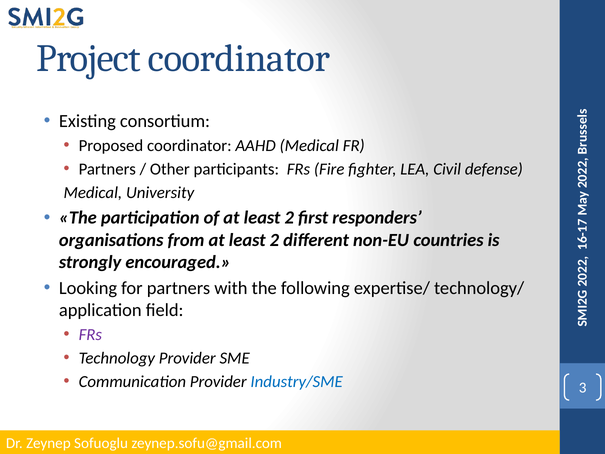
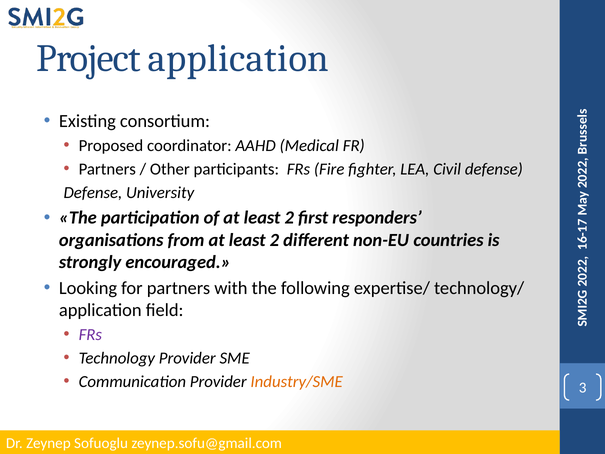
Project coordinator: coordinator -> application
Medical at (93, 193): Medical -> Defense
Industry/SME colour: blue -> orange
